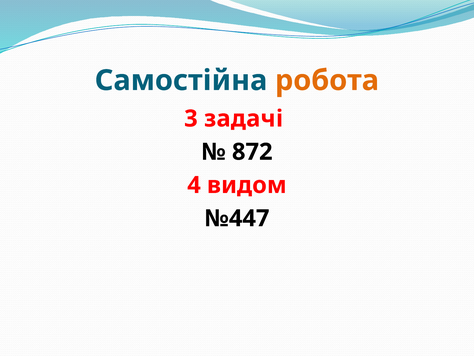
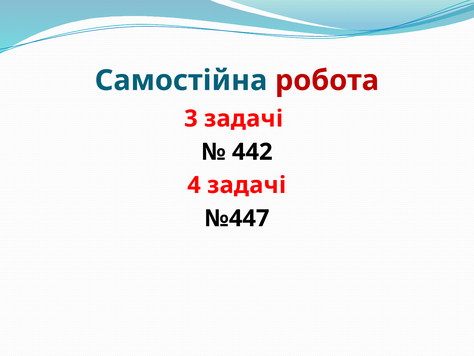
робота colour: orange -> red
872: 872 -> 442
4 видом: видом -> задачі
